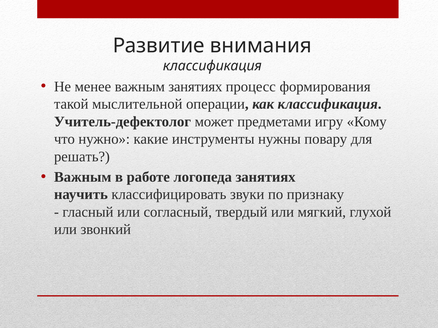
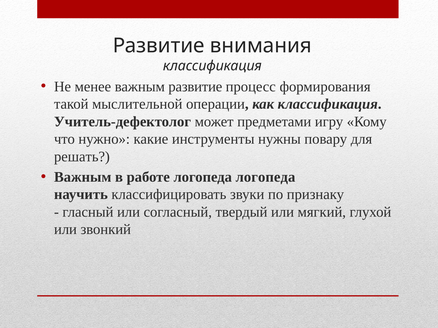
важным занятиях: занятиях -> развитие
логопеда занятиях: занятиях -> логопеда
